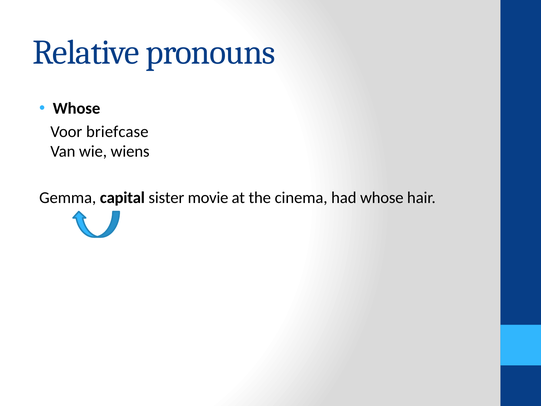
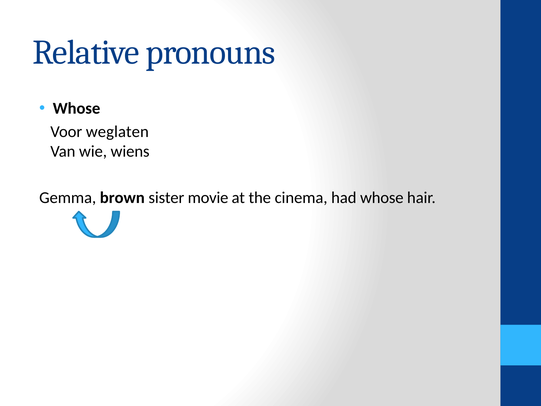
briefcase: briefcase -> weglaten
capital: capital -> brown
